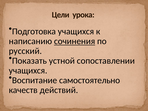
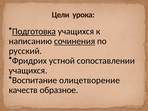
Подготовка underline: none -> present
Показать: Показать -> Фридрих
самостоятельно: самостоятельно -> олицетворение
действий: действий -> образное
